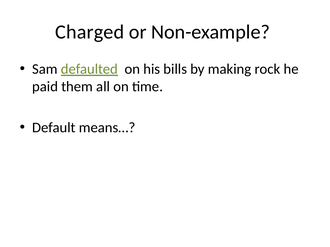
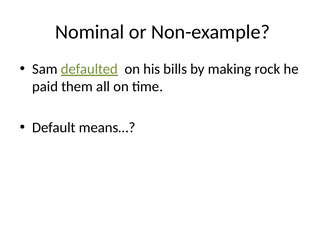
Charged: Charged -> Nominal
